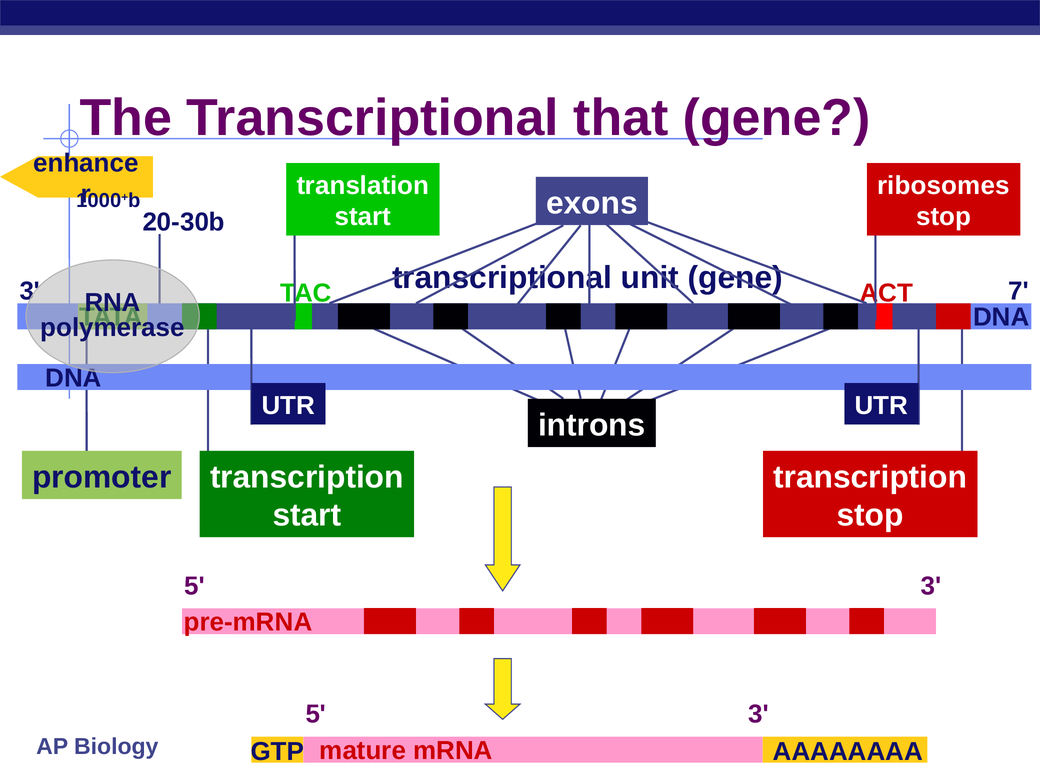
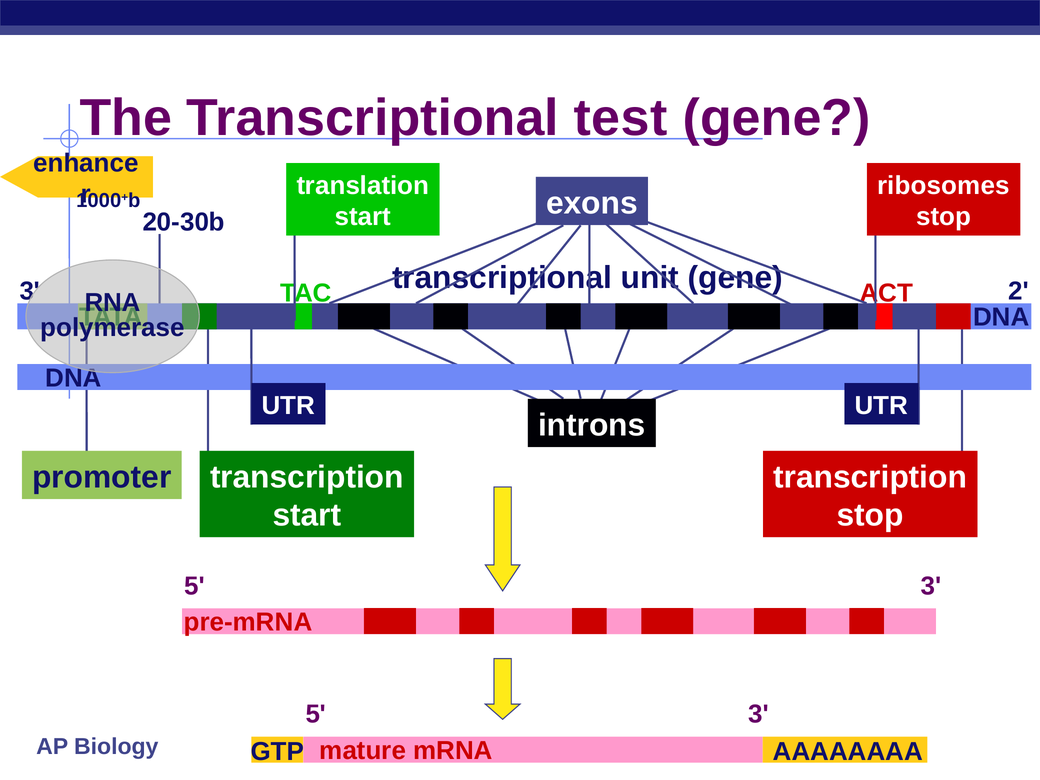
that: that -> test
7: 7 -> 2
